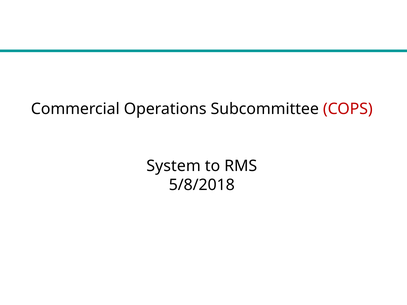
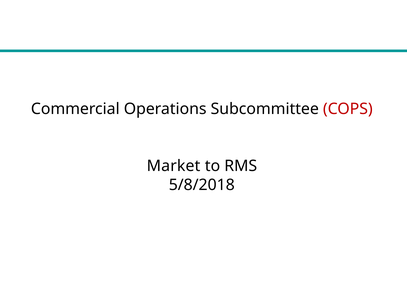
System: System -> Market
